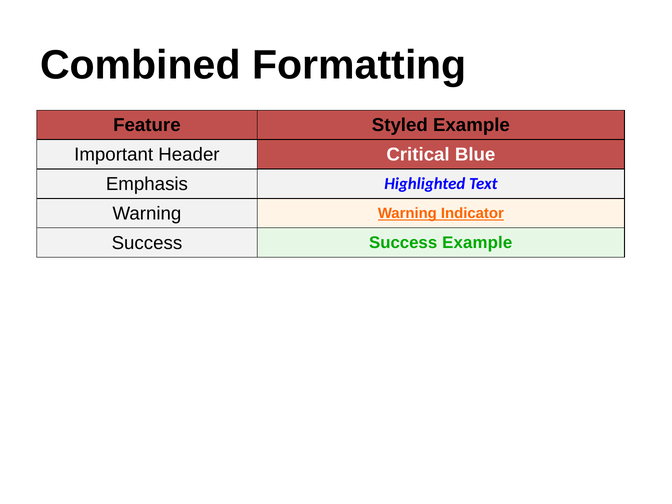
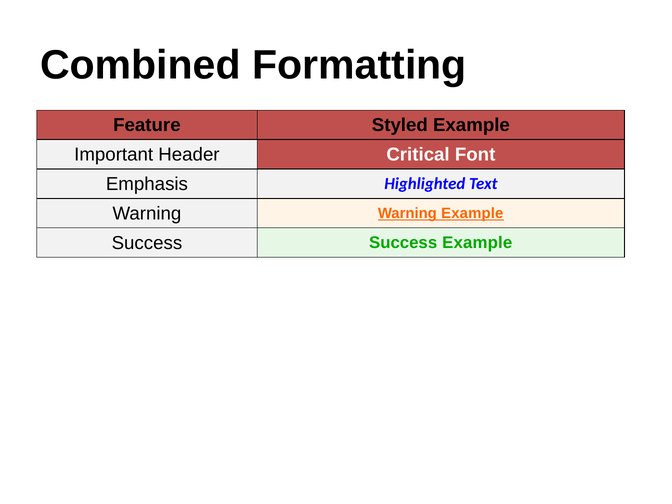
Blue: Blue -> Font
Warning Indicator: Indicator -> Example
